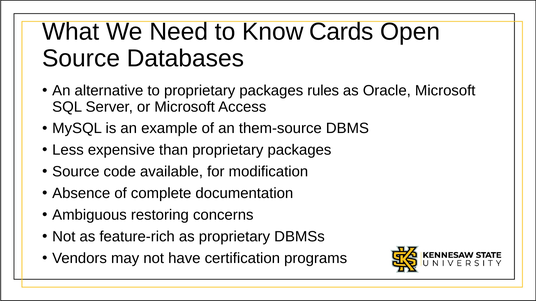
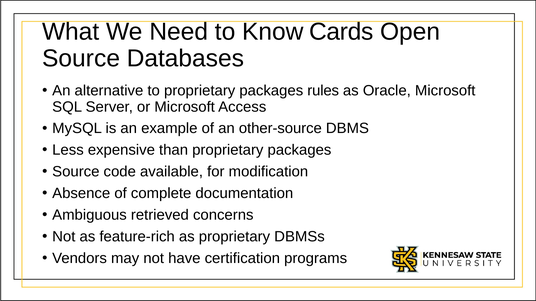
them-source: them-source -> other-source
restoring: restoring -> retrieved
